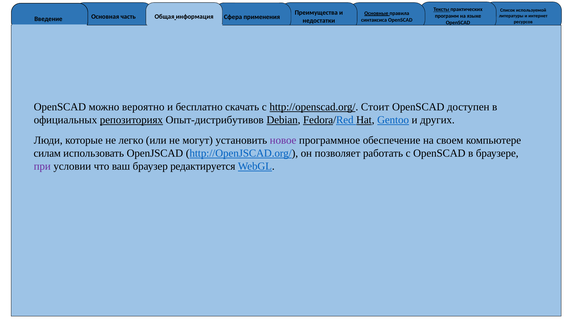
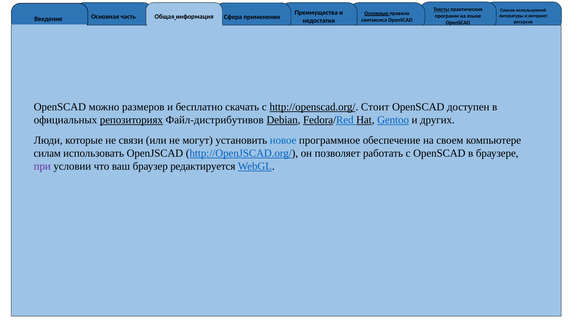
вероятно: вероятно -> размеров
Опыт-дистрибутивов: Опыт-дистрибутивов -> Файл-дистрибутивов
легко: легко -> связи
новое colour: purple -> blue
